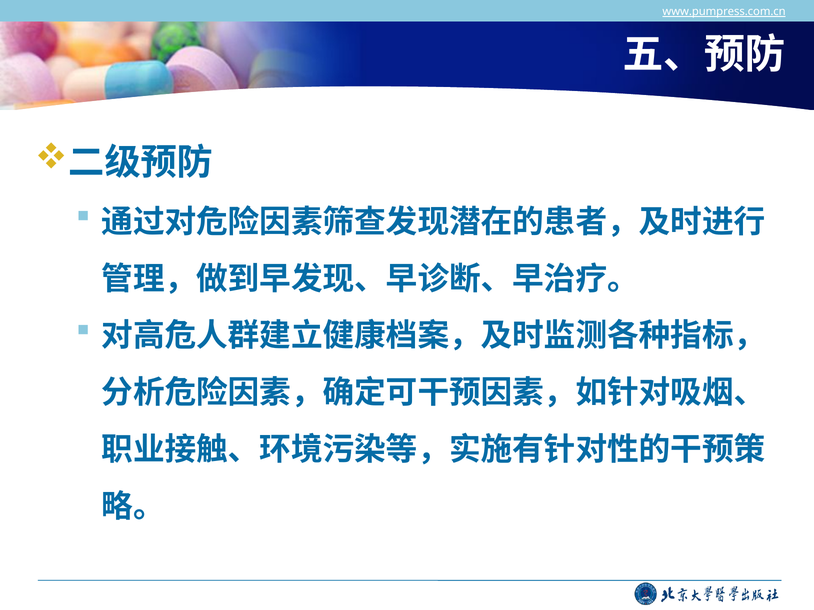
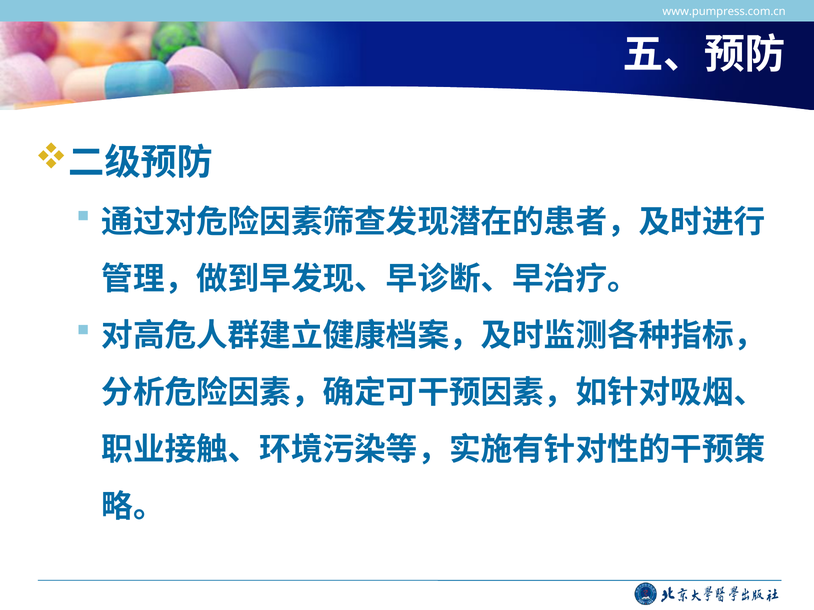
www.pumpress.com.cn underline: present -> none
